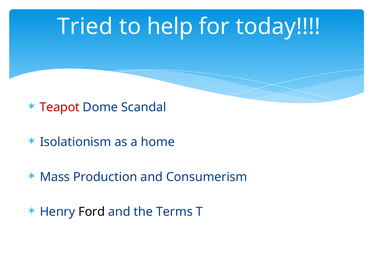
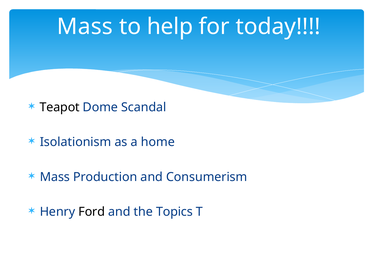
Tried at (85, 27): Tried -> Mass
Teapot colour: red -> black
Terms: Terms -> Topics
